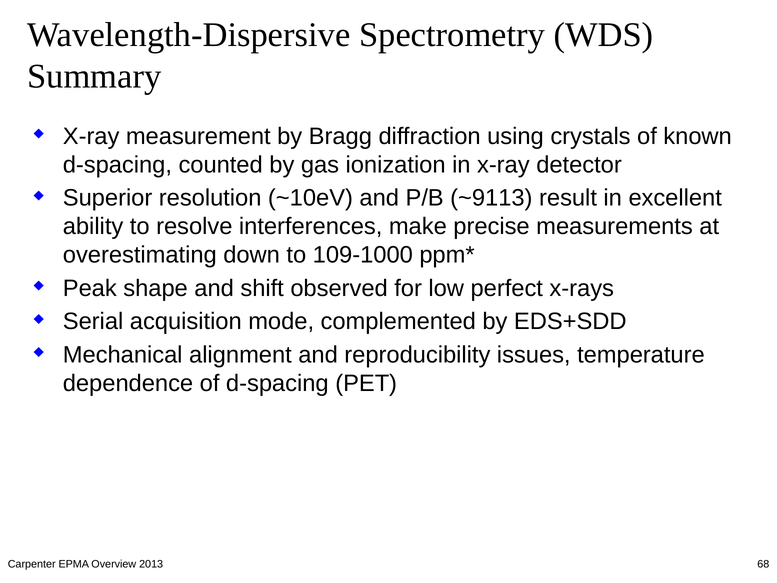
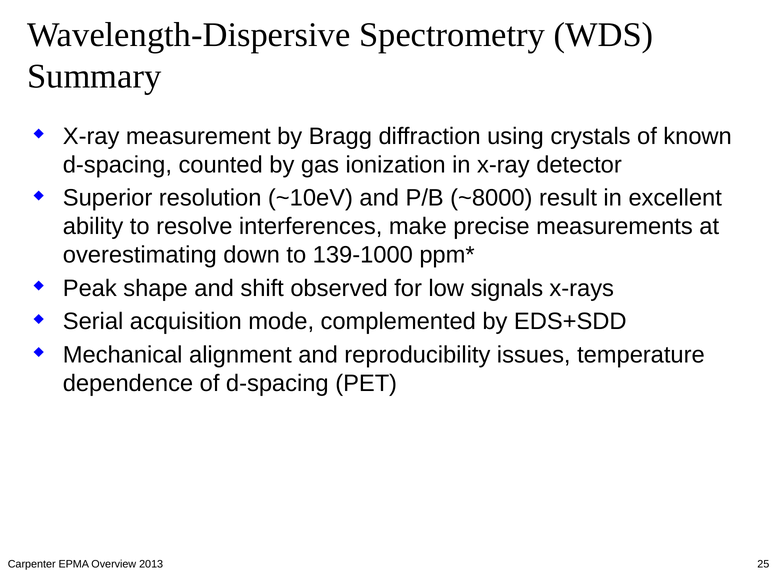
~9113: ~9113 -> ~8000
109-1000: 109-1000 -> 139-1000
perfect: perfect -> signals
68: 68 -> 25
